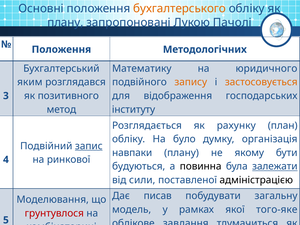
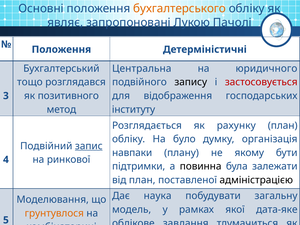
плану at (65, 22): плану -> являє
Методологічних: Методологічних -> Детерміністичні
Математику: Математику -> Центральна
яким: яким -> тощо
запису colour: orange -> black
застосовується colour: orange -> red
будуються: будуються -> підтримки
залежати underline: present -> none
від сили: сили -> план
писав: писав -> наука
того-яке: того-яке -> дата-яке
грунтувлося colour: red -> orange
